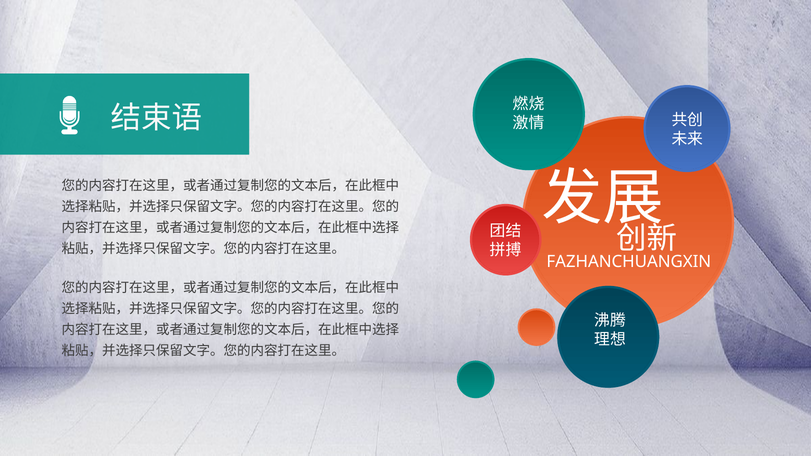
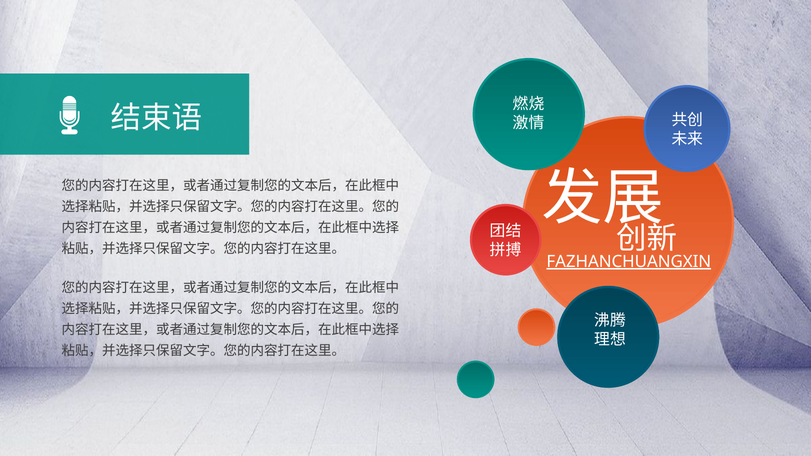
FAZHANCHUANGXIN underline: none -> present
